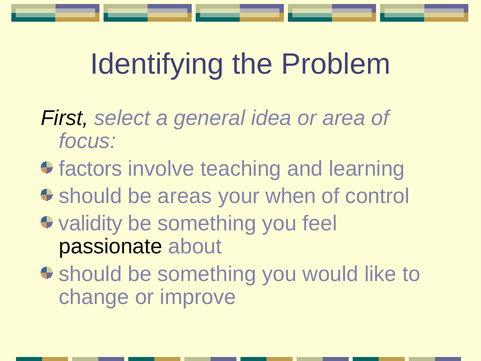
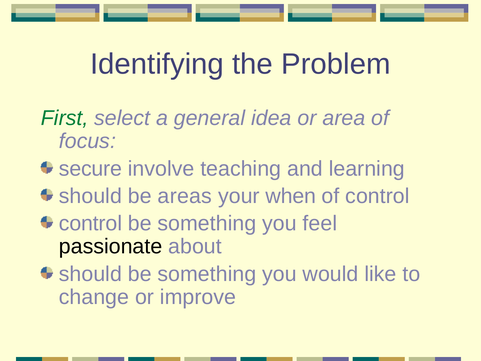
First colour: black -> green
factors: factors -> secure
validity at (91, 223): validity -> control
